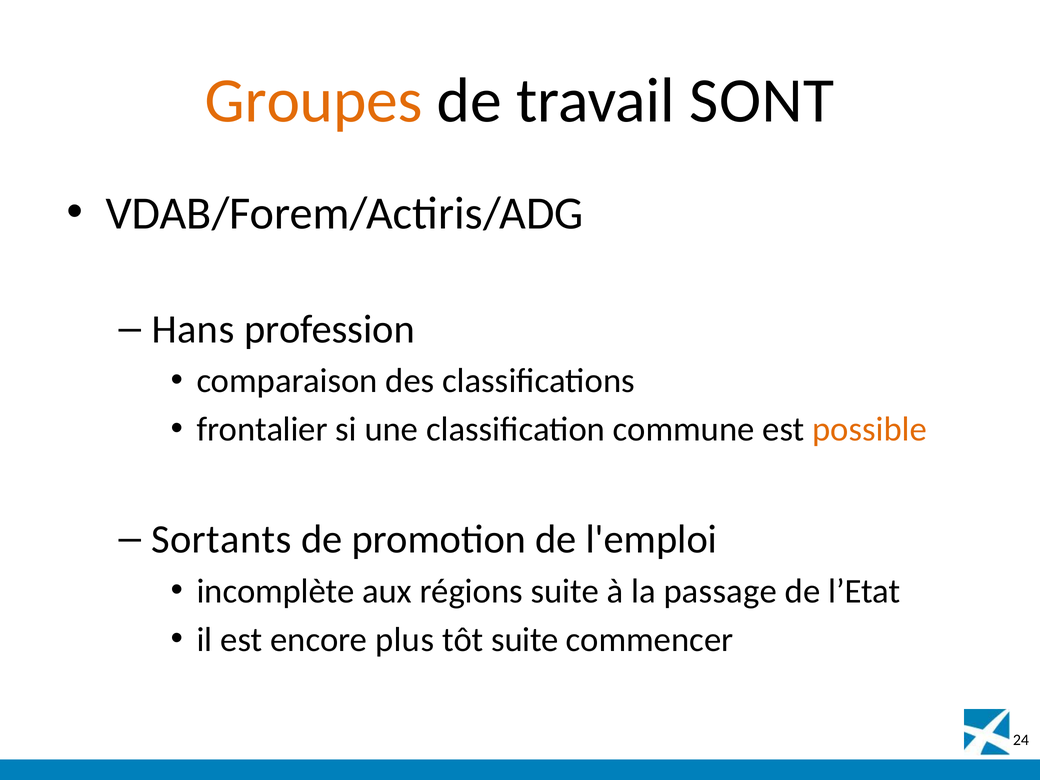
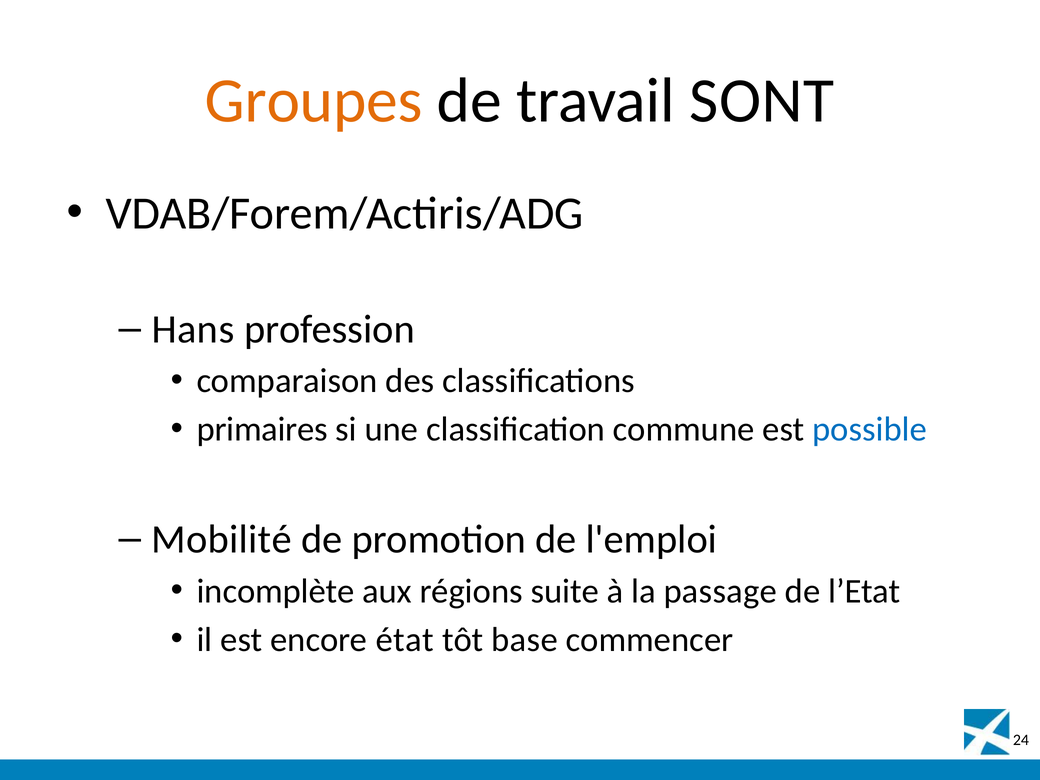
frontalier: frontalier -> primaires
possible colour: orange -> blue
Sortants: Sortants -> Mobilité
plus: plus -> état
tôt suite: suite -> base
